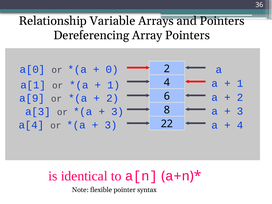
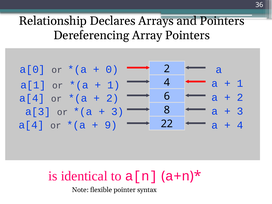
Variable: Variable -> Declares
a[9 at (32, 98): a[9 -> a[4
3 at (111, 125): 3 -> 9
